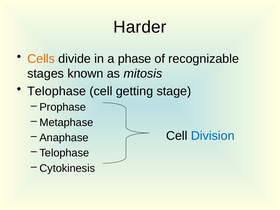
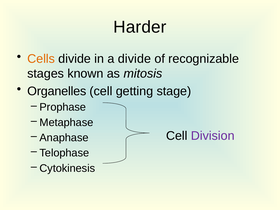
a phase: phase -> divide
Telophase at (57, 91): Telophase -> Organelles
Division colour: blue -> purple
